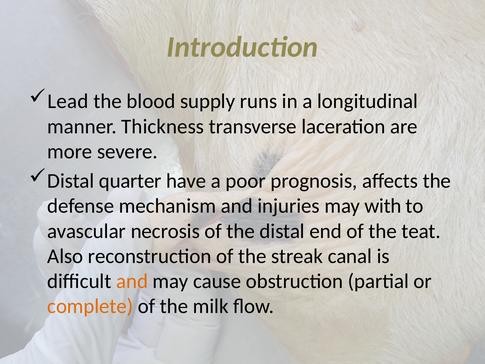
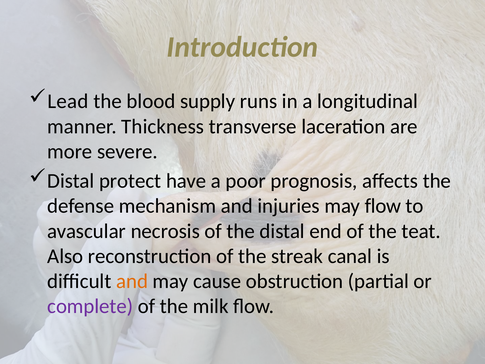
quarter: quarter -> protect
may with: with -> flow
complete colour: orange -> purple
